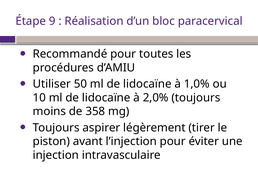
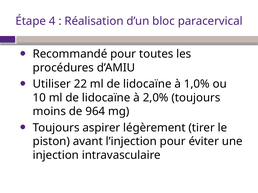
9: 9 -> 4
50: 50 -> 22
358: 358 -> 964
